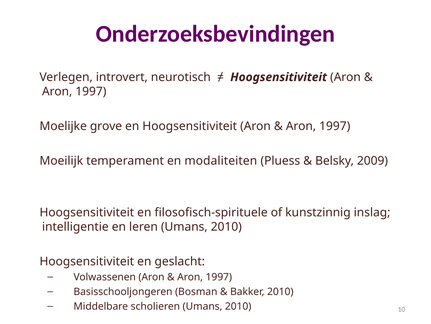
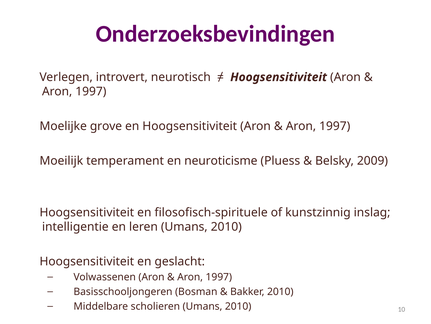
modaliteiten: modaliteiten -> neuroticisme
